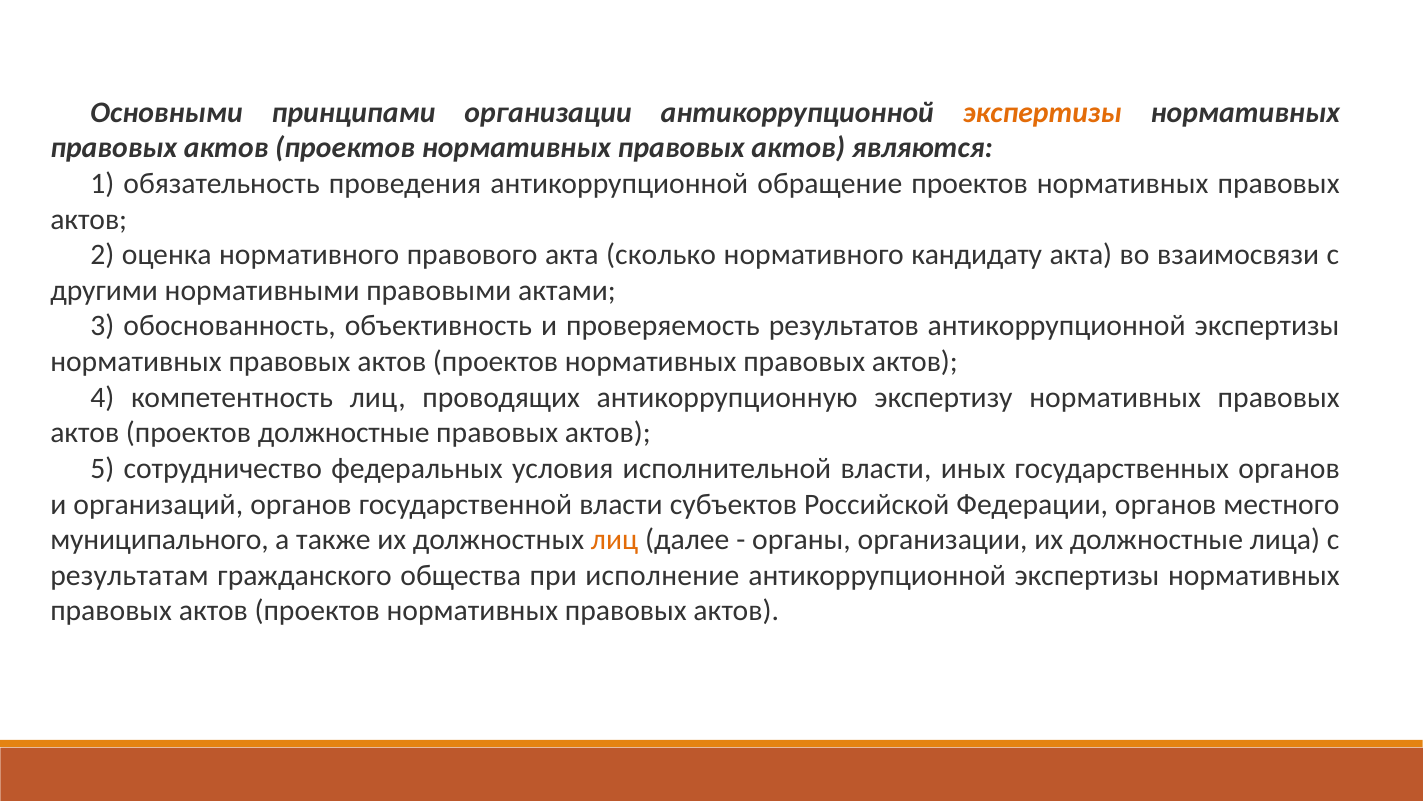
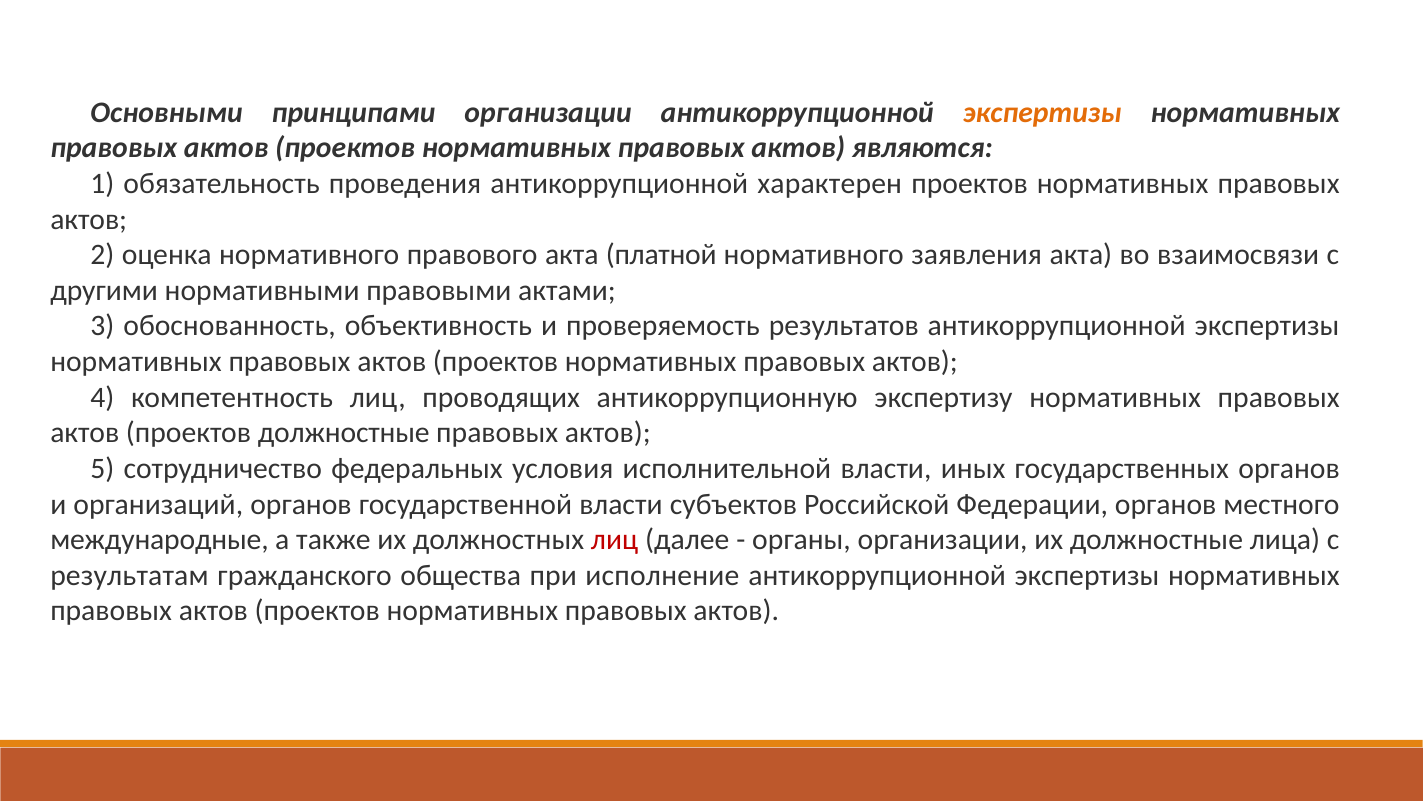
обращение: обращение -> характерен
сколько: сколько -> платной
кандидату: кандидату -> заявления
муниципального: муниципального -> международные
лиц at (615, 539) colour: orange -> red
